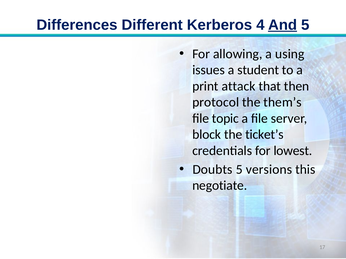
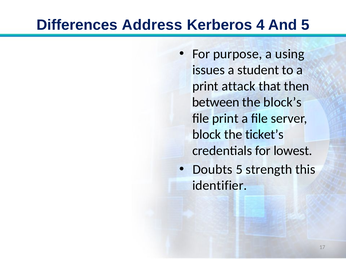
Different: Different -> Address
And underline: present -> none
allowing: allowing -> purpose
protocol: protocol -> between
them’s: them’s -> block’s
file topic: topic -> print
versions: versions -> strength
negotiate: negotiate -> identifier
